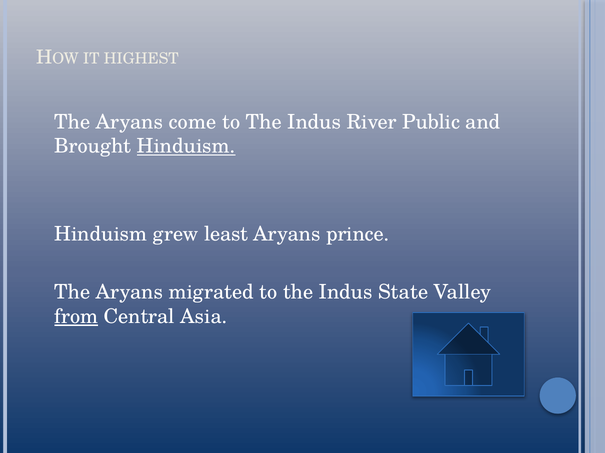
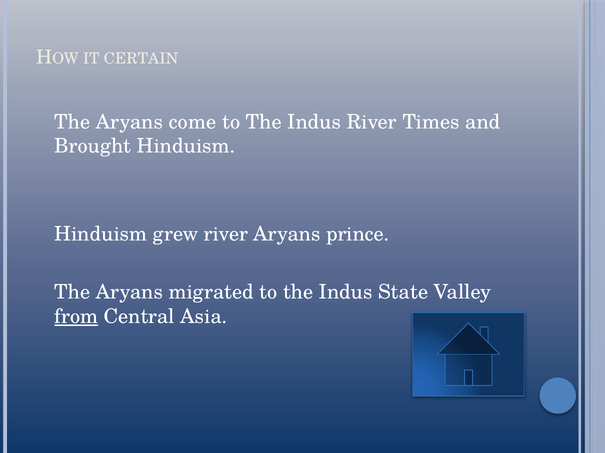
HIGHEST: HIGHEST -> CERTAIN
Public: Public -> Times
Hinduism at (186, 147) underline: present -> none
grew least: least -> river
